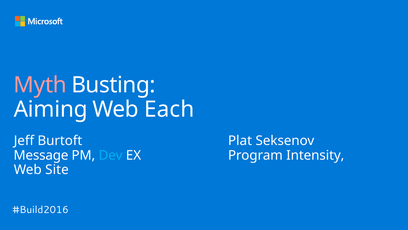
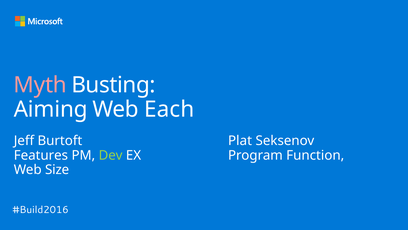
Message: Message -> Features
Dev colour: light blue -> light green
Intensity: Intensity -> Function
Site: Site -> Size
